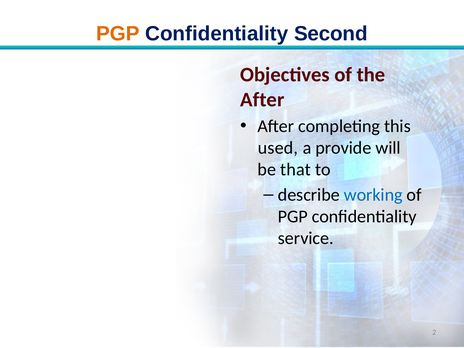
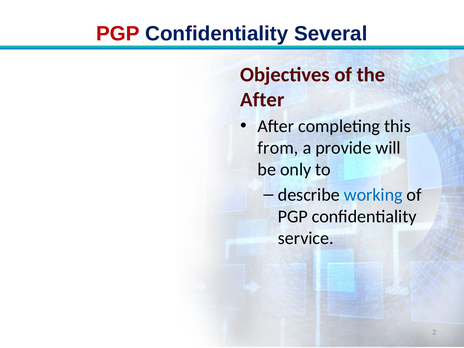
PGP at (118, 34) colour: orange -> red
Second: Second -> Several
used: used -> from
that: that -> only
